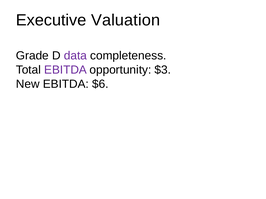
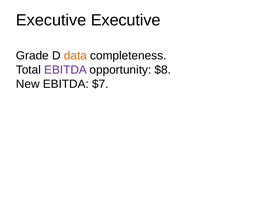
Executive Valuation: Valuation -> Executive
data colour: purple -> orange
$3: $3 -> $8
$6: $6 -> $7
